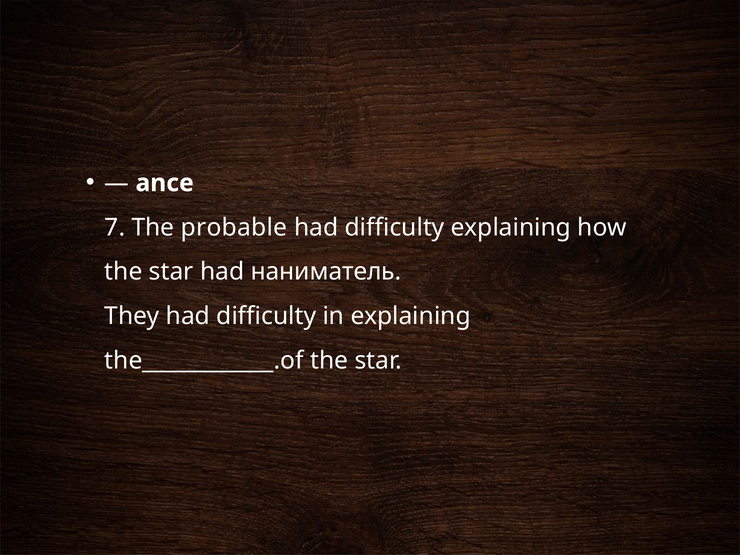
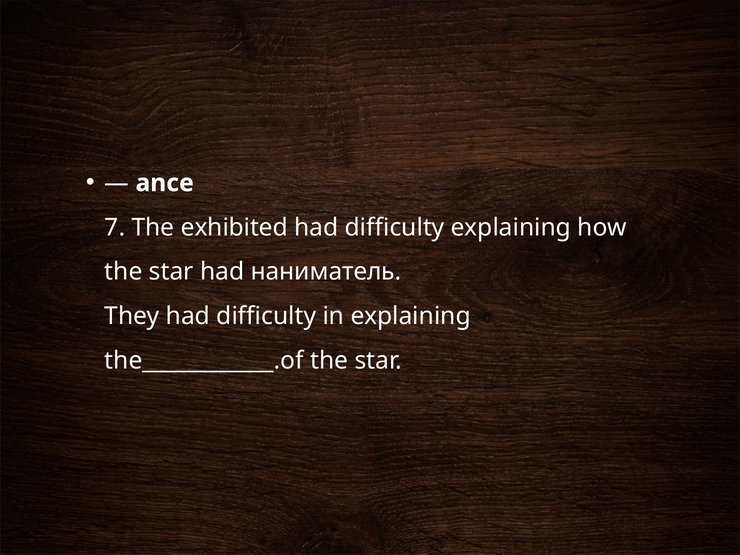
probable: probable -> exhibited
